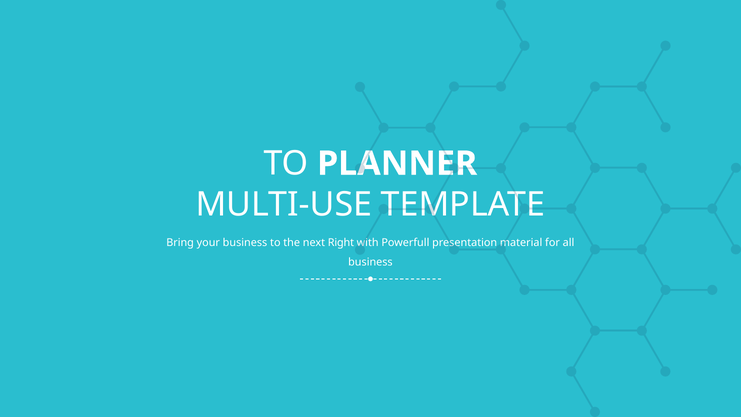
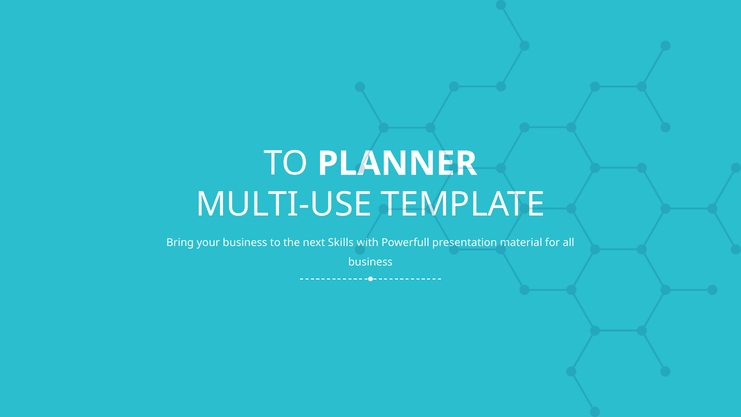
Right: Right -> Skills
